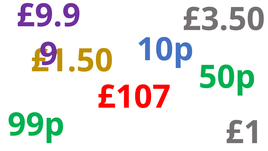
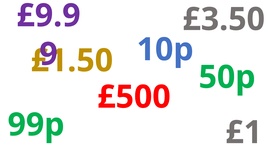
£107: £107 -> £500
